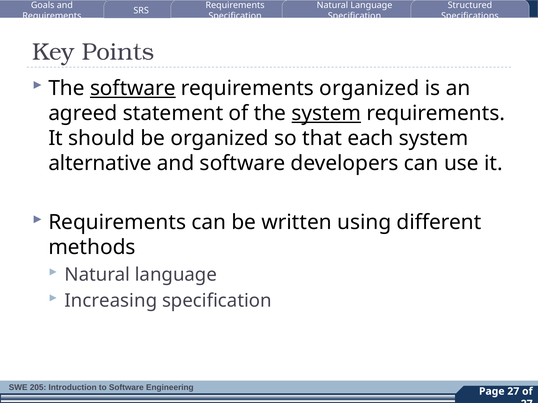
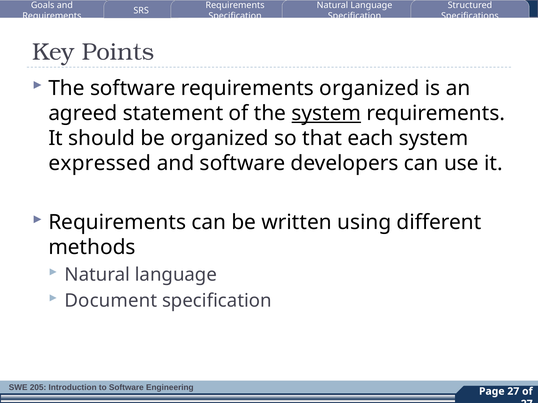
software at (133, 88) underline: present -> none
alternative: alternative -> expressed
Increasing: Increasing -> Document
